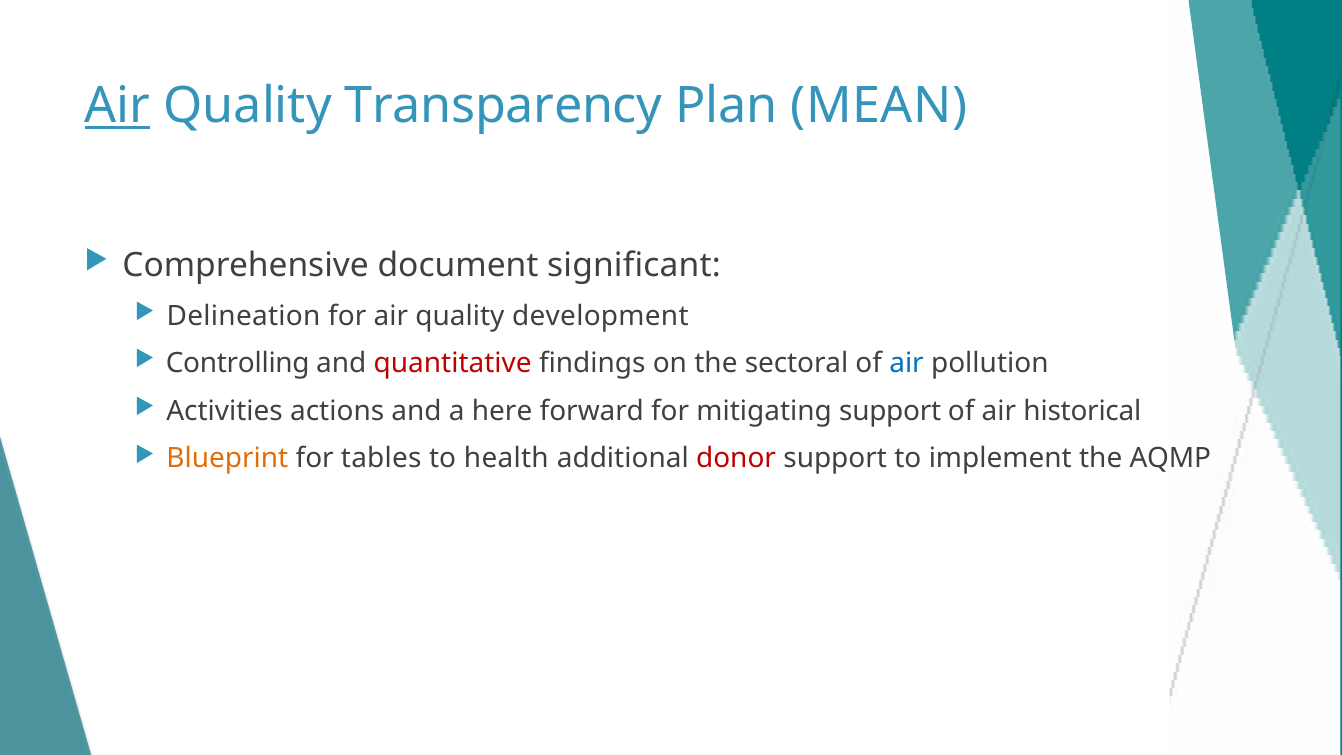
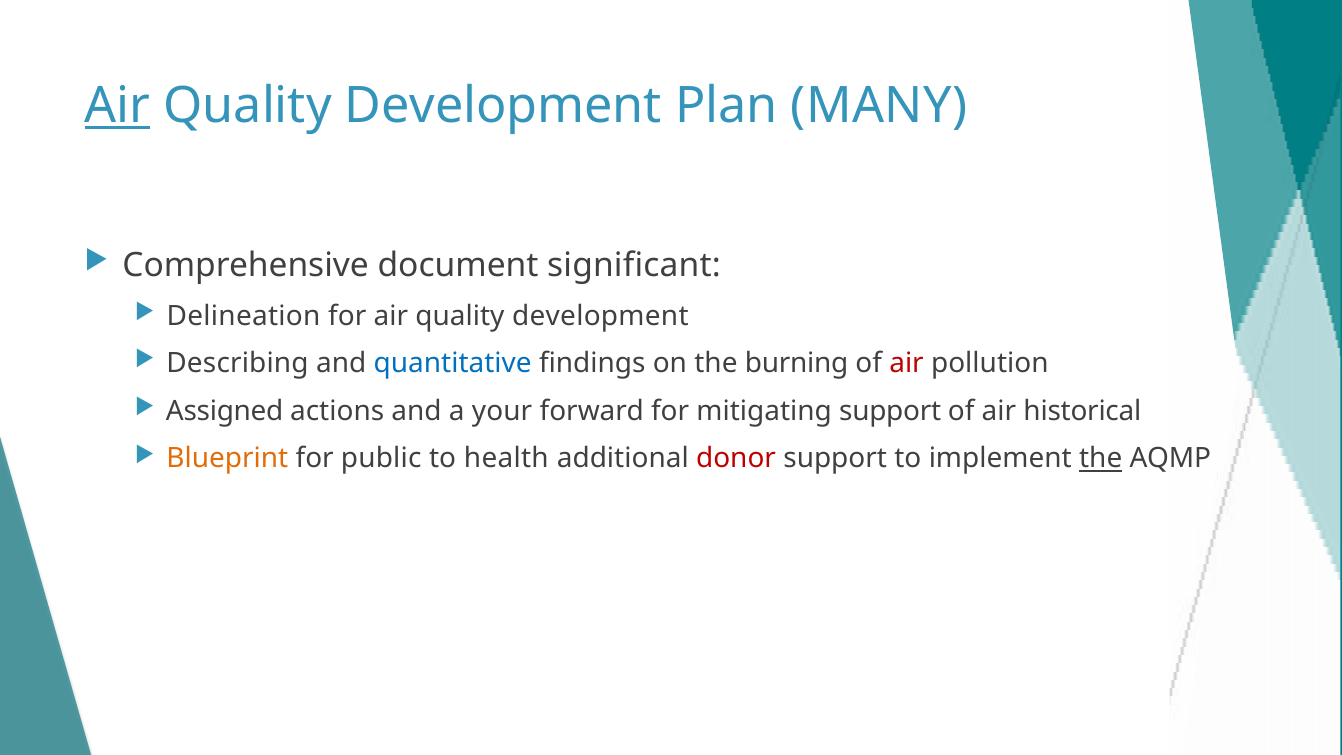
Transparency at (504, 106): Transparency -> Development
MEAN: MEAN -> MANY
Controlling: Controlling -> Describing
quantitative colour: red -> blue
sectoral: sectoral -> burning
air at (907, 363) colour: blue -> red
Activities: Activities -> Assigned
here: here -> your
tables: tables -> public
the at (1101, 459) underline: none -> present
